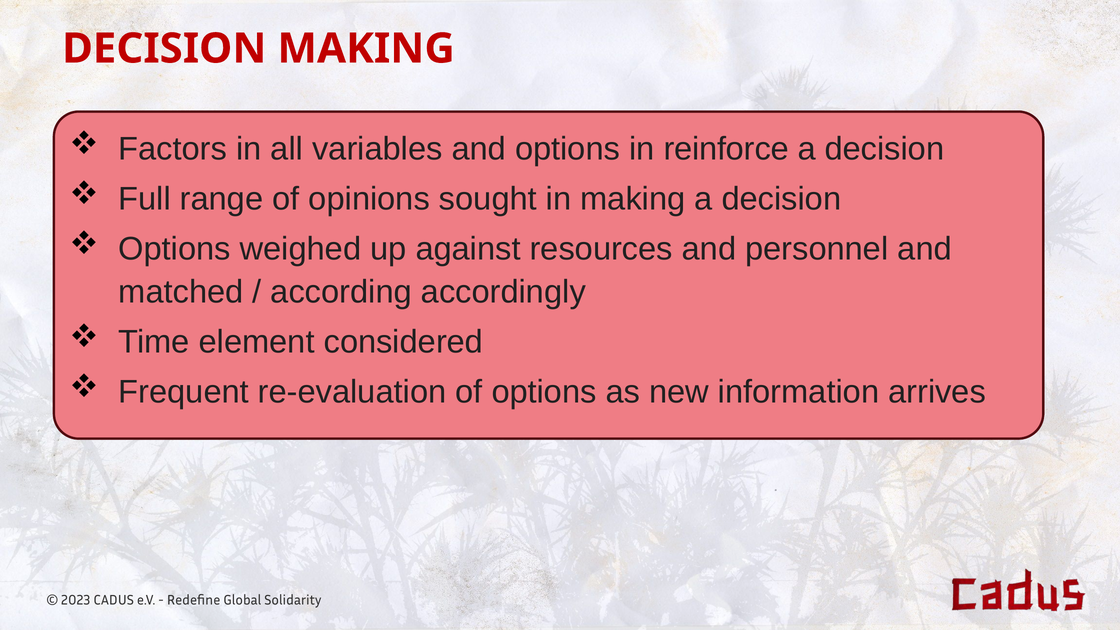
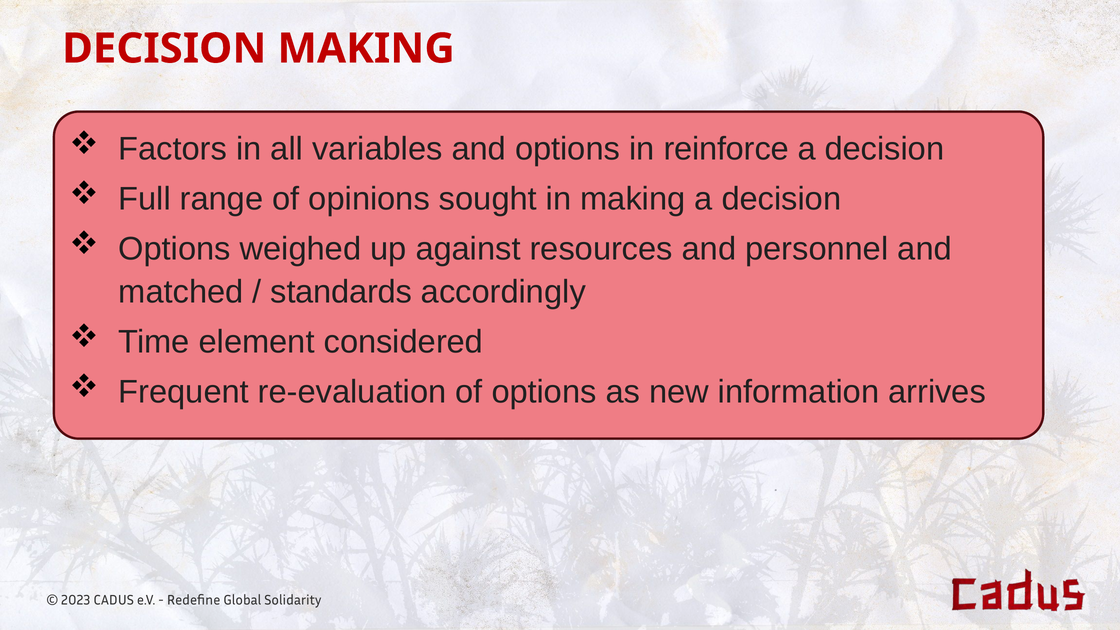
according: according -> standards
